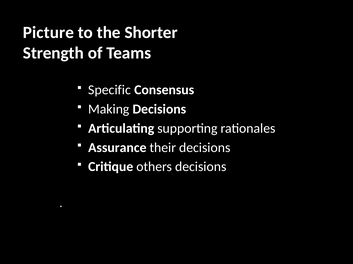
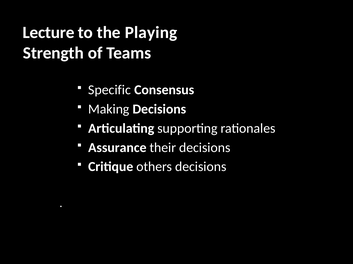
Picture: Picture -> Lecture
Shorter: Shorter -> Playing
